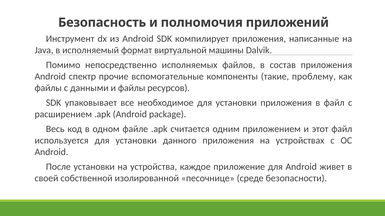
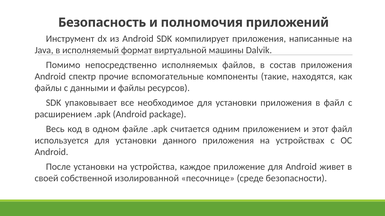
проблему: проблему -> находятся
